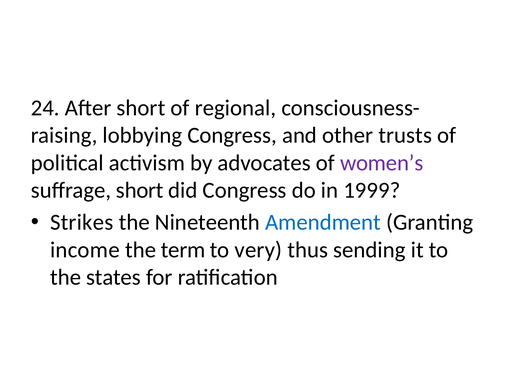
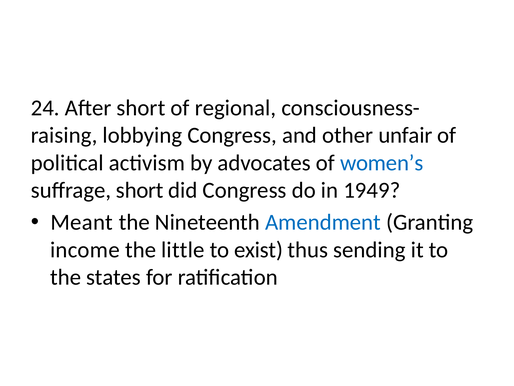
trusts: trusts -> unfair
women’s colour: purple -> blue
1999: 1999 -> 1949
Strikes: Strikes -> Meant
term: term -> little
very: very -> exist
